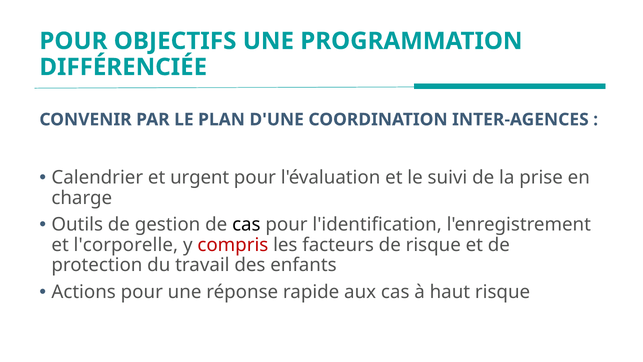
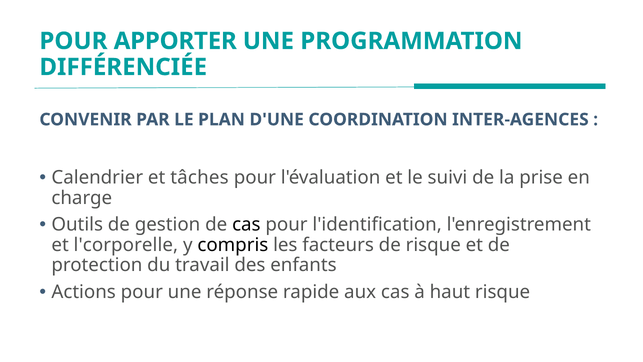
OBJECTIFS: OBJECTIFS -> APPORTER
urgent: urgent -> tâches
compris colour: red -> black
